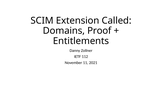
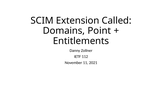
Proof: Proof -> Point
